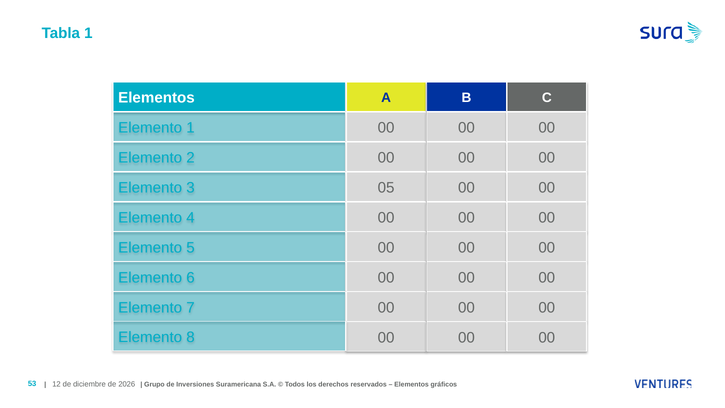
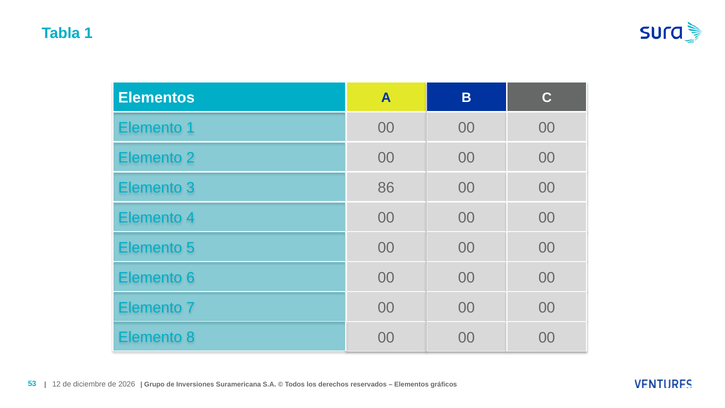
05: 05 -> 86
